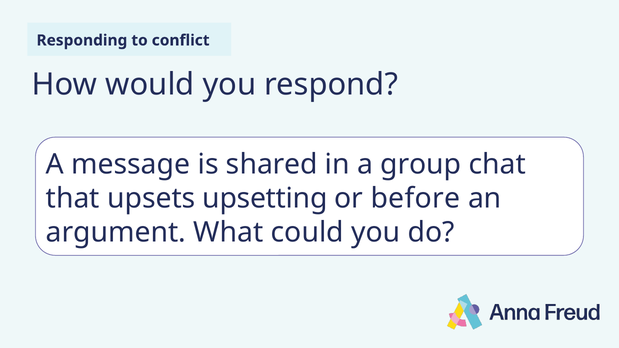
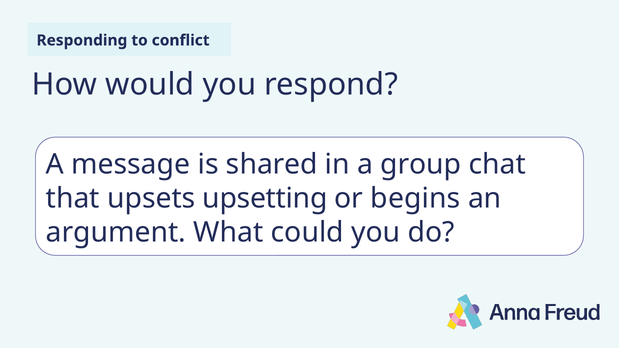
before: before -> begins
